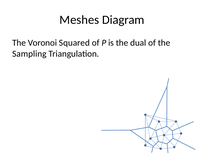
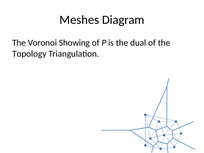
Squared: Squared -> Showing
Sampling: Sampling -> Topology
